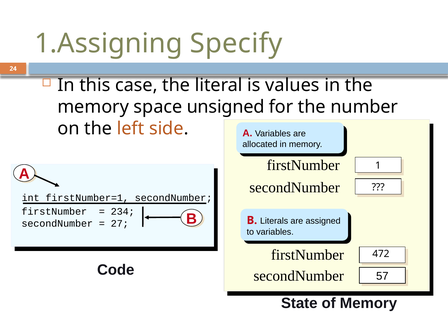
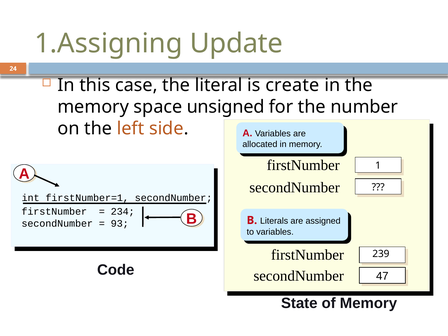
Specify: Specify -> Update
values: values -> create
27: 27 -> 93
472: 472 -> 239
57: 57 -> 47
